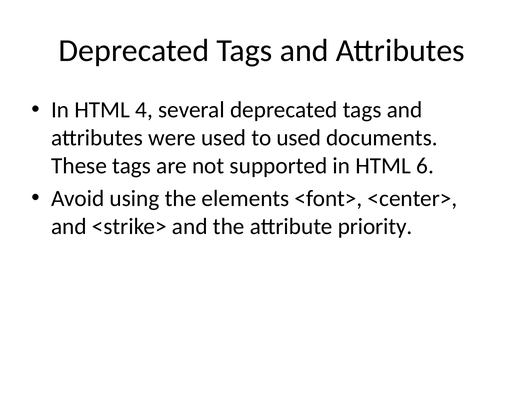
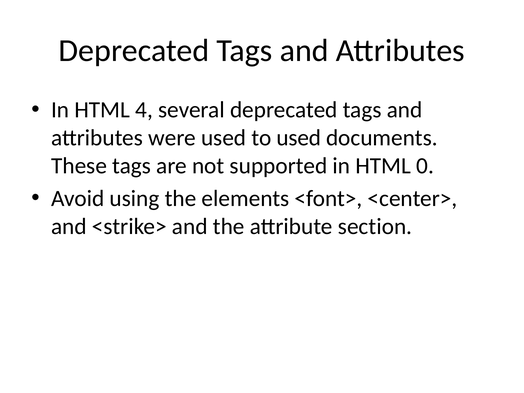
6: 6 -> 0
priority: priority -> section
